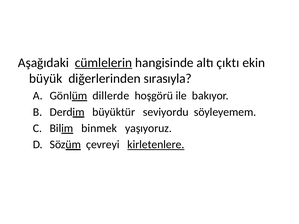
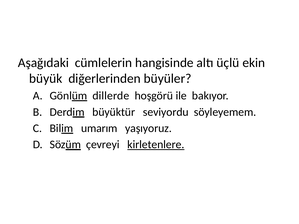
cümlelerin underline: present -> none
çıktı: çıktı -> üçlü
sırasıyla: sırasıyla -> büyüler
binmek: binmek -> umarım
